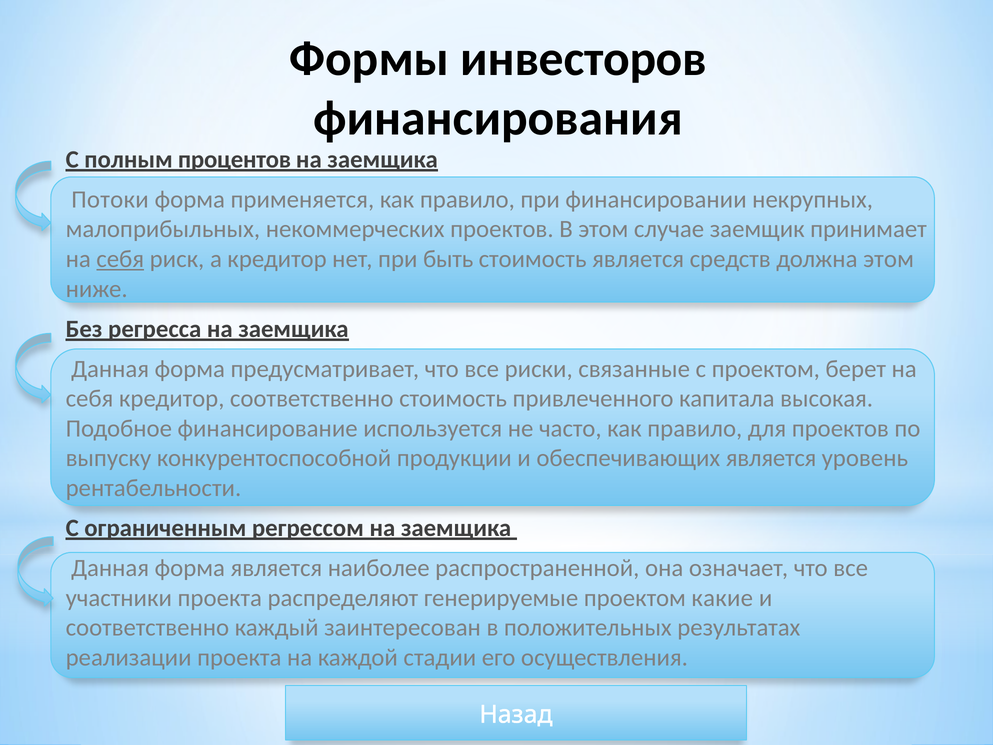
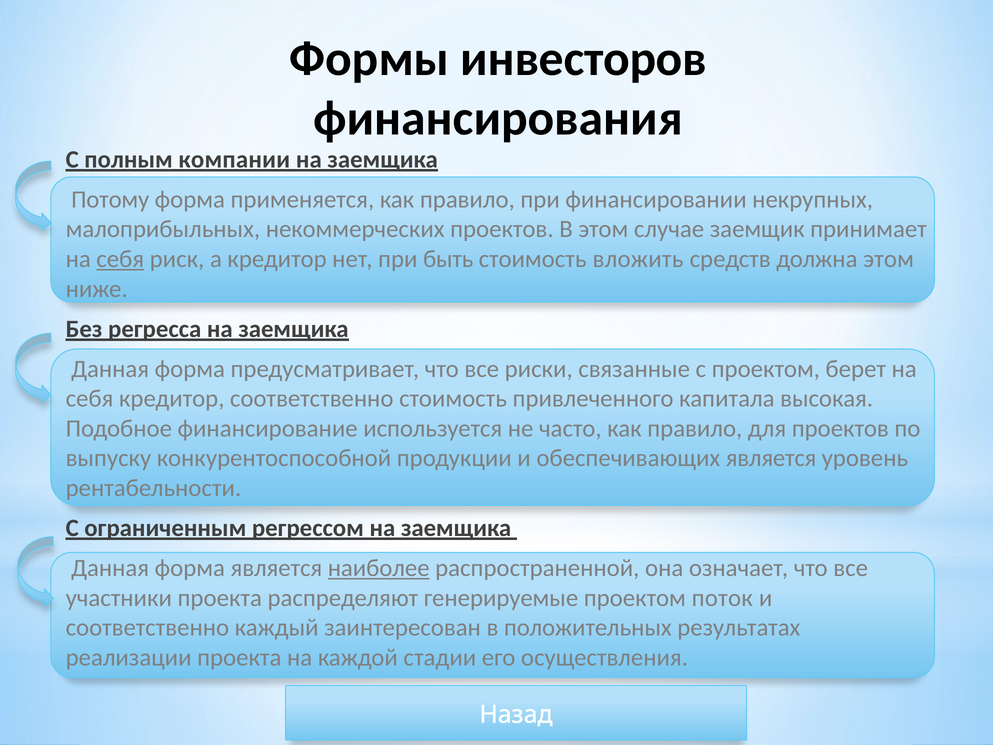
процентов: процентов -> компании
Потоки: Потоки -> Потому
стоимость является: является -> вложить
наиболее underline: none -> present
какие: какие -> поток
